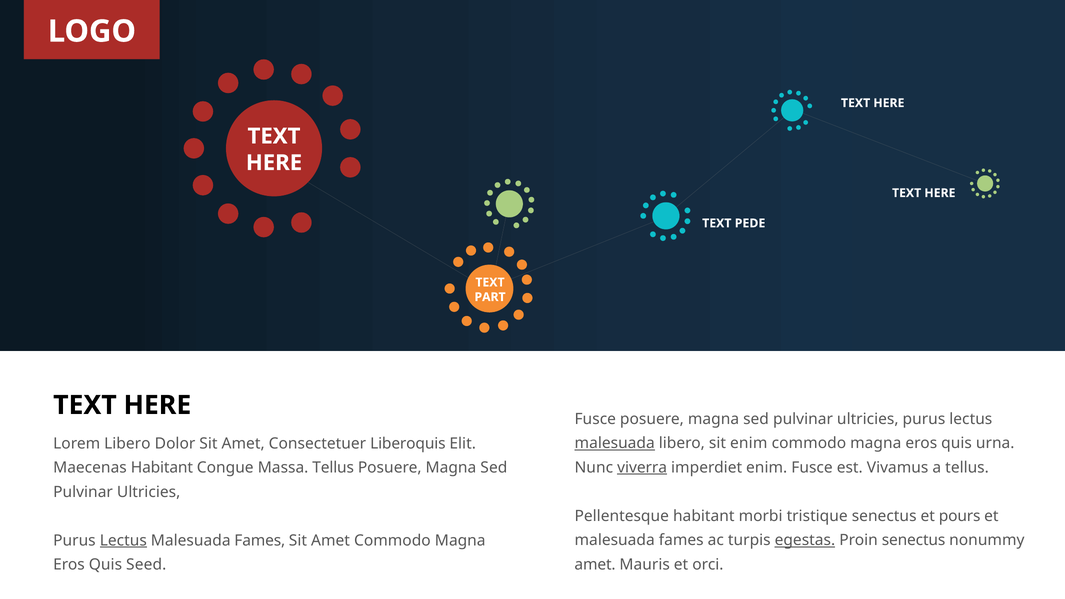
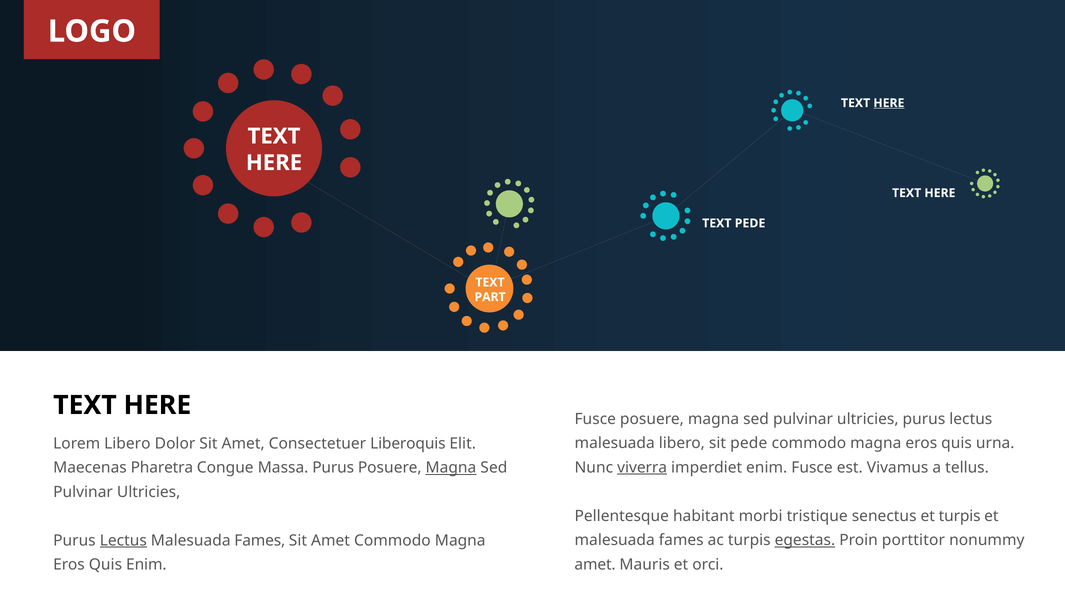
HERE at (889, 103) underline: none -> present
malesuada at (615, 443) underline: present -> none
sit enim: enim -> pede
Maecenas Habitant: Habitant -> Pharetra
Massa Tellus: Tellus -> Purus
Magna at (451, 468) underline: none -> present
et pours: pours -> turpis
Proin senectus: senectus -> porttitor
Quis Seed: Seed -> Enim
